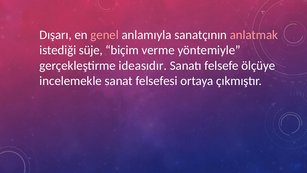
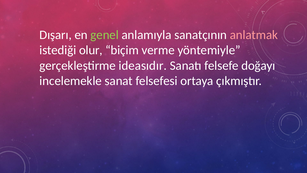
genel colour: pink -> light green
süje: süje -> olur
ölçüye: ölçüye -> doğayı
